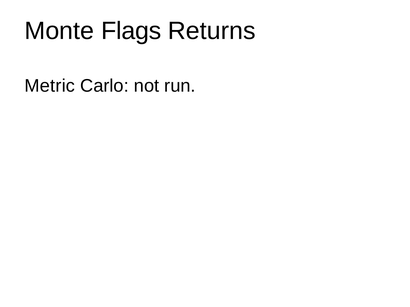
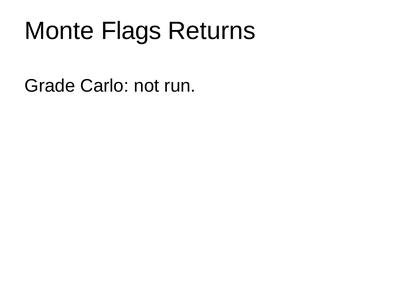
Metric: Metric -> Grade
